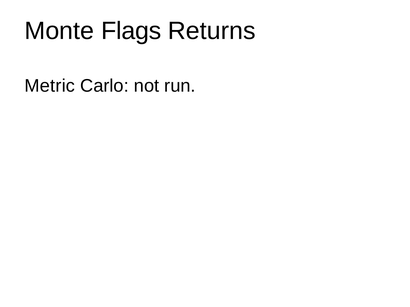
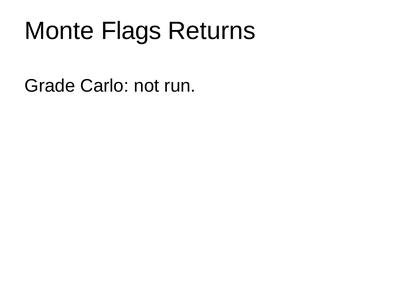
Metric: Metric -> Grade
